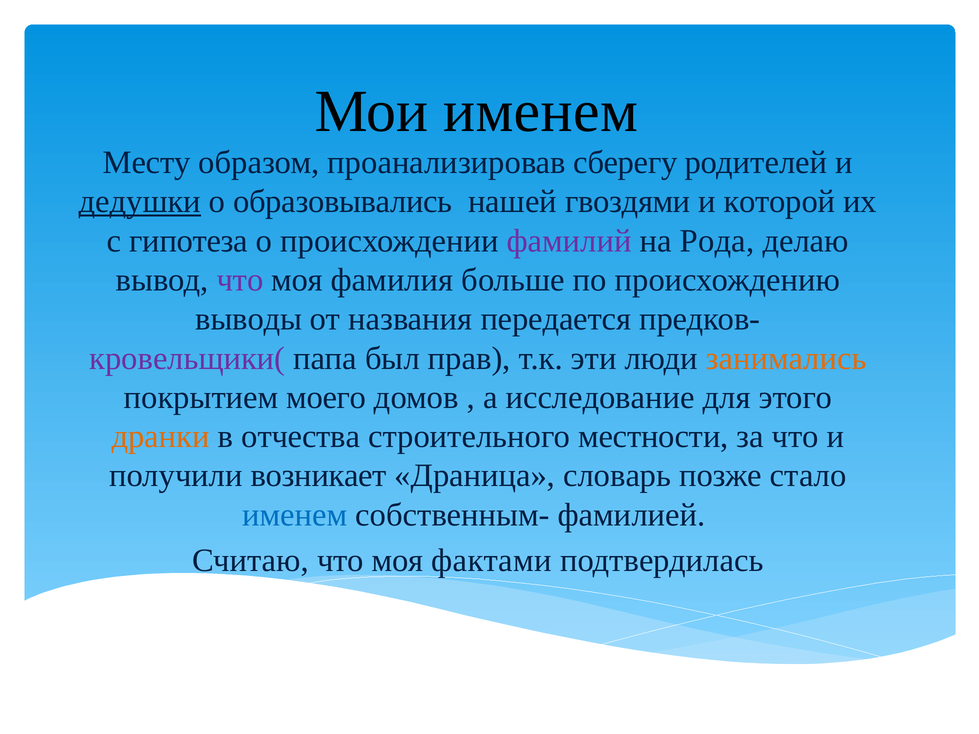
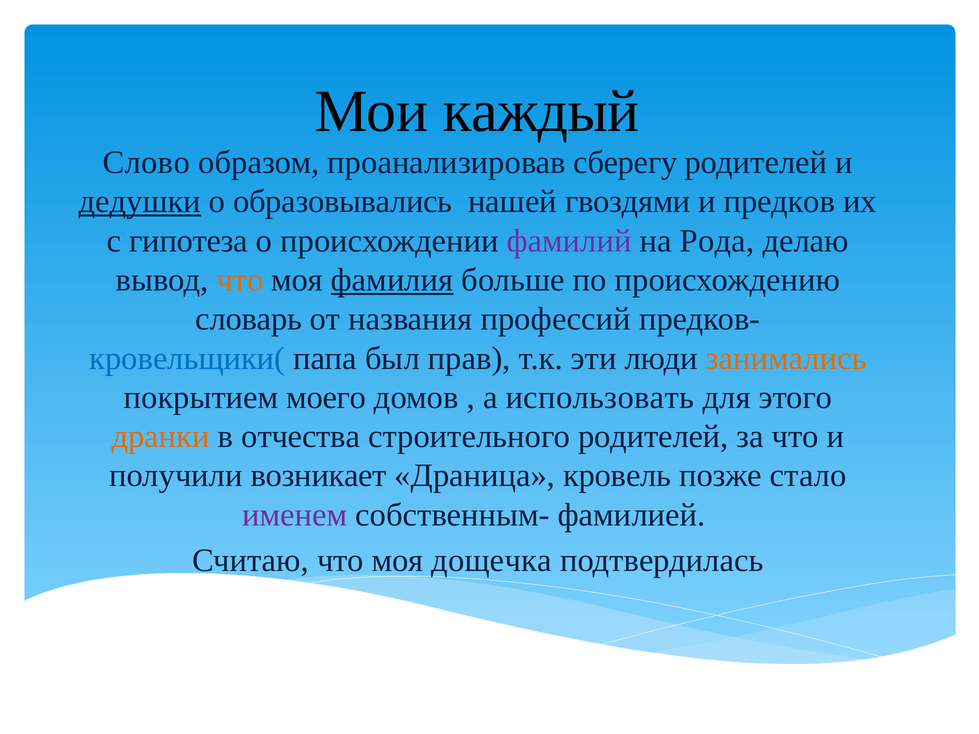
Мои именем: именем -> каждый
Месту: Месту -> Слово
которой: которой -> предков
что at (240, 280) colour: purple -> orange
фамилия underline: none -> present
выводы: выводы -> словарь
передается: передается -> профессий
кровельщики( colour: purple -> blue
исследование: исследование -> использовать
строительного местности: местности -> родителей
словарь: словарь -> кровель
именем at (295, 515) colour: blue -> purple
фактами: фактами -> дощечка
